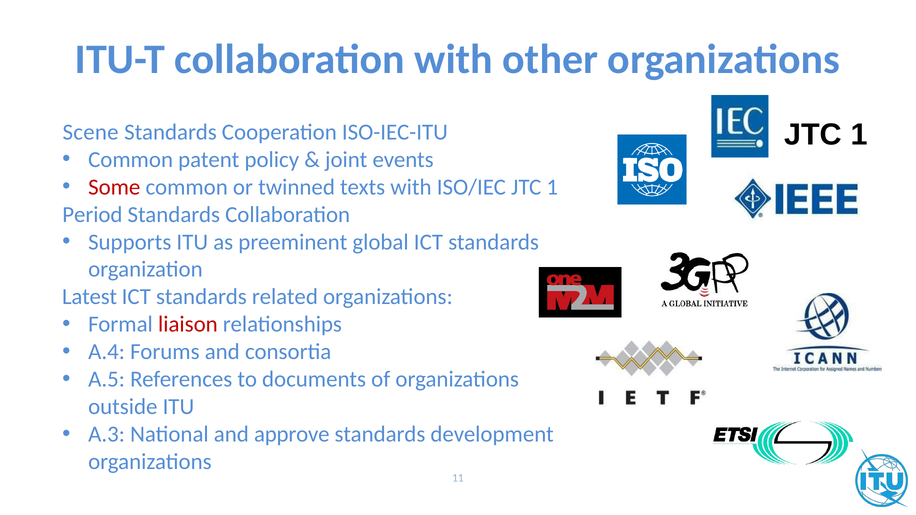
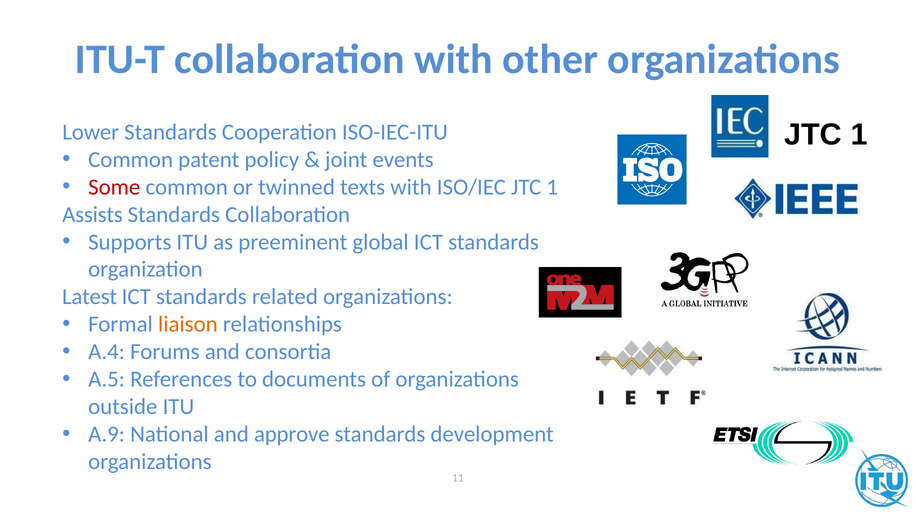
Scene: Scene -> Lower
Period: Period -> Assists
liaison colour: red -> orange
A.3: A.3 -> A.9
